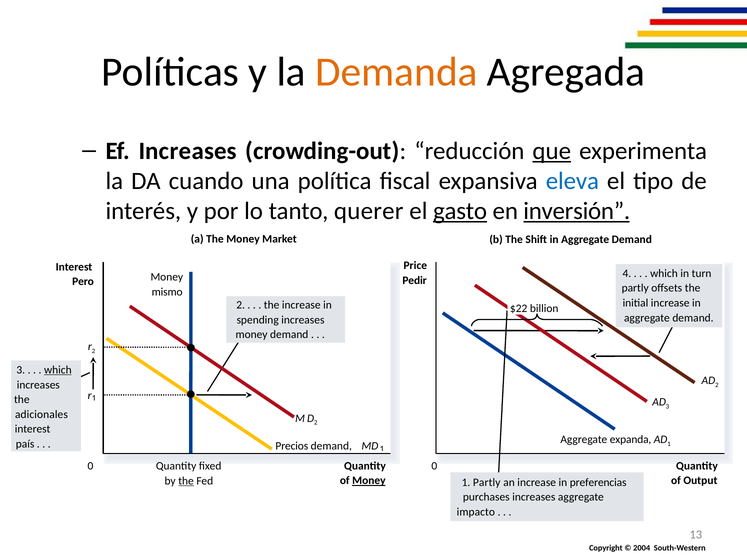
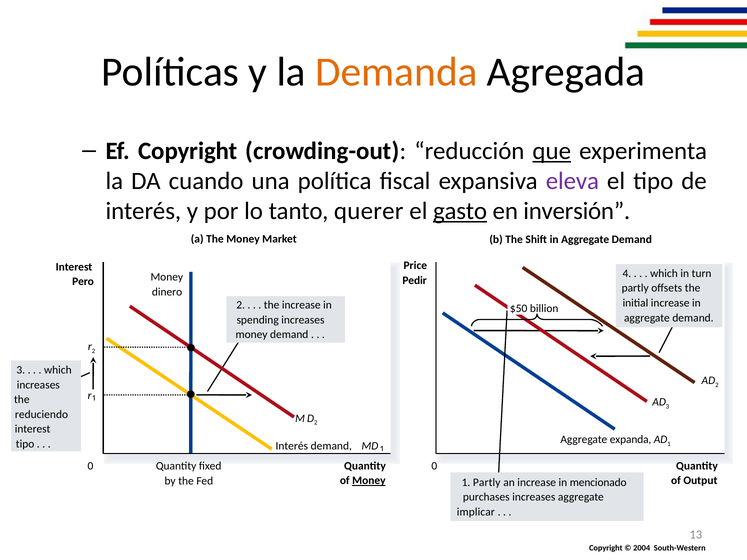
Ef Increases: Increases -> Copyright
eleva colour: blue -> purple
inversión underline: present -> none
mismo: mismo -> dinero
$22: $22 -> $50
which at (58, 370) underline: present -> none
adicionales: adicionales -> reduciendo
país at (25, 444): país -> tipo
Precios at (292, 446): Precios -> Interés
the at (186, 481) underline: present -> none
preferencias: preferencias -> mencionado
impacto: impacto -> implicar
